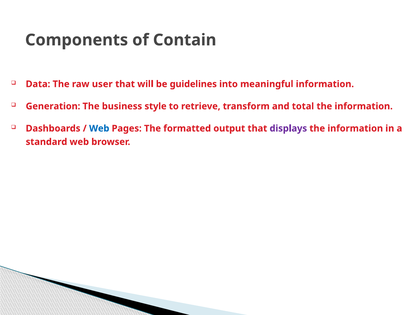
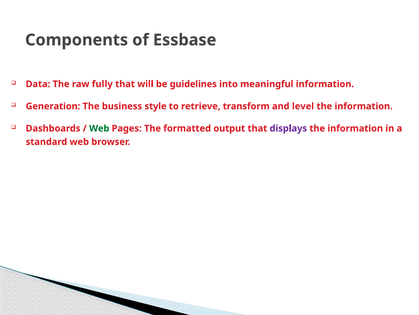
Contain: Contain -> Essbase
user: user -> fully
total: total -> level
Web at (99, 128) colour: blue -> green
